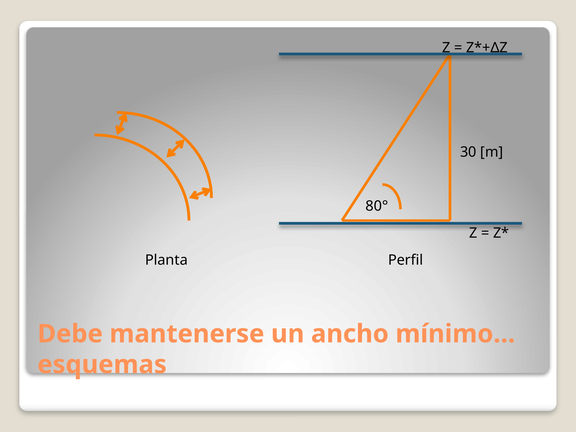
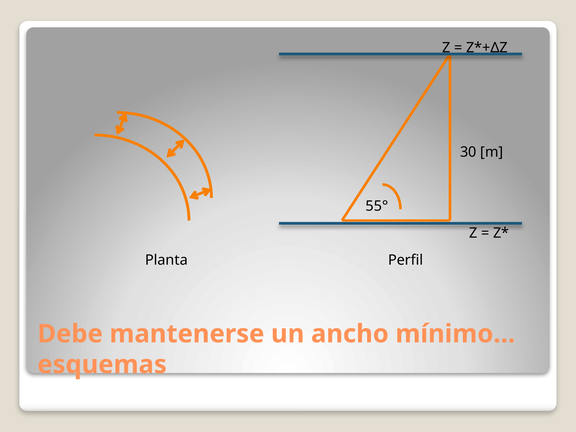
80°: 80° -> 55°
